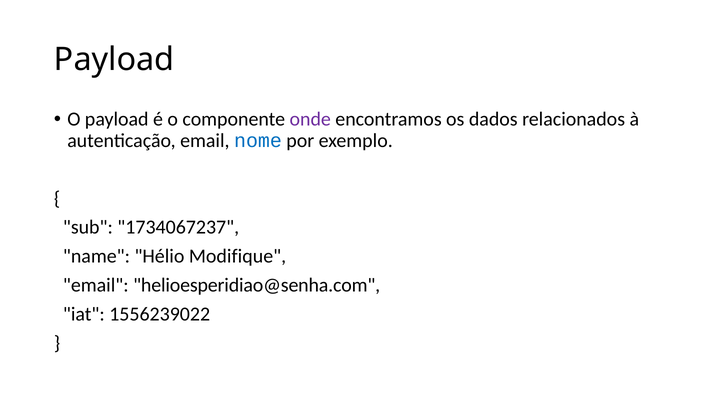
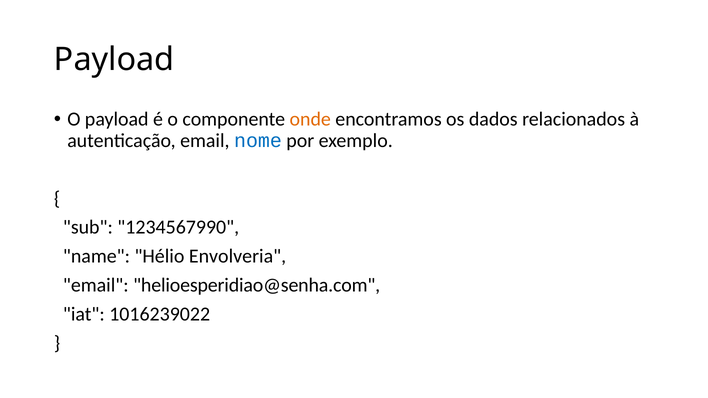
onde colour: purple -> orange
1734067237: 1734067237 -> 1234567990
Modifique: Modifique -> Envolveria
1556239022: 1556239022 -> 1016239022
